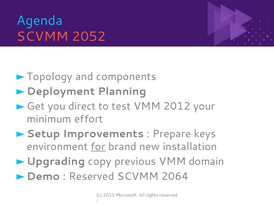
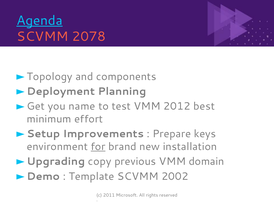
Agenda underline: none -> present
2052: 2052 -> 2078
direct: direct -> name
your: your -> best
Reserved at (91, 177): Reserved -> Template
2064: 2064 -> 2002
